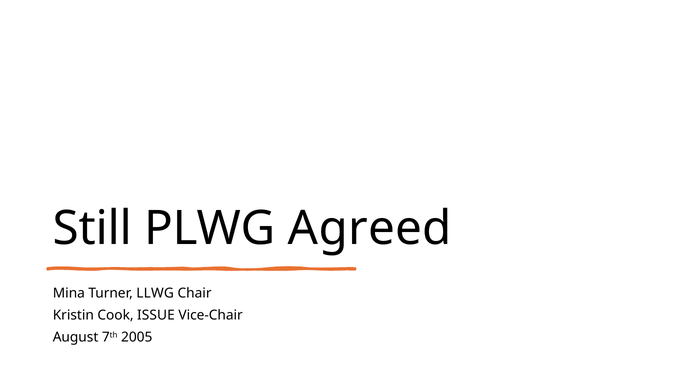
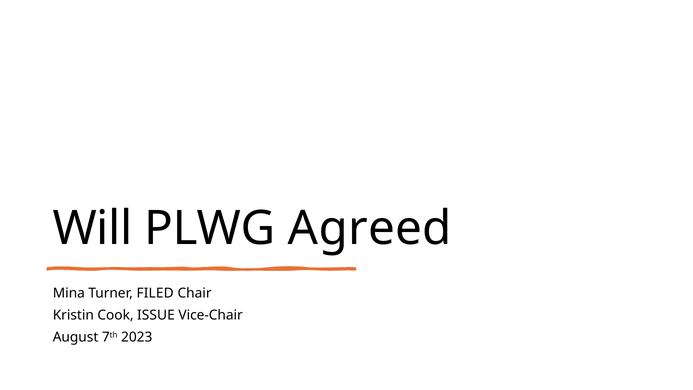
Still: Still -> Will
LLWG: LLWG -> FILED
2005: 2005 -> 2023
